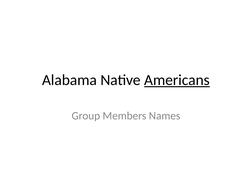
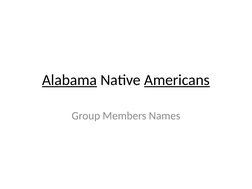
Alabama underline: none -> present
